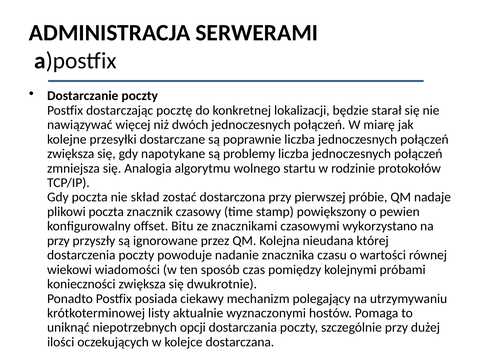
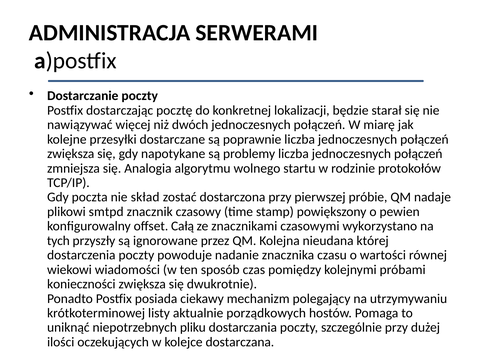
plikowi poczta: poczta -> smtpd
Bitu: Bitu -> Całą
przy at (58, 241): przy -> tych
wyznaczonymi: wyznaczonymi -> porządkowych
opcji: opcji -> pliku
